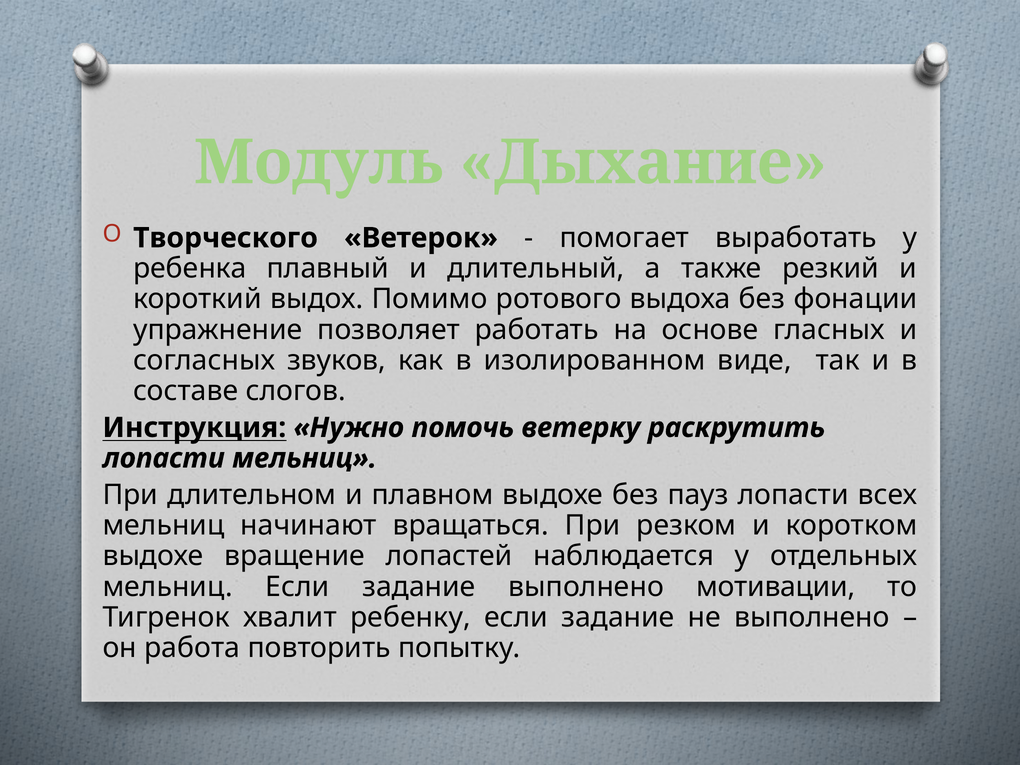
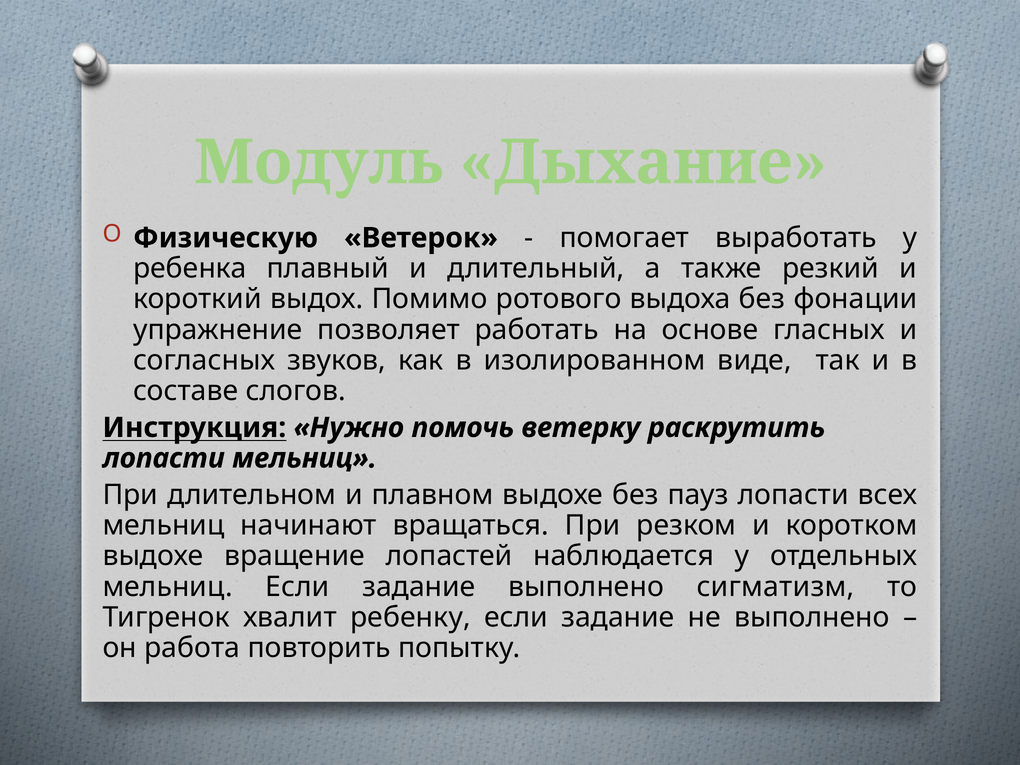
Творческого: Творческого -> Физическую
мотивации: мотивации -> сигматизм
